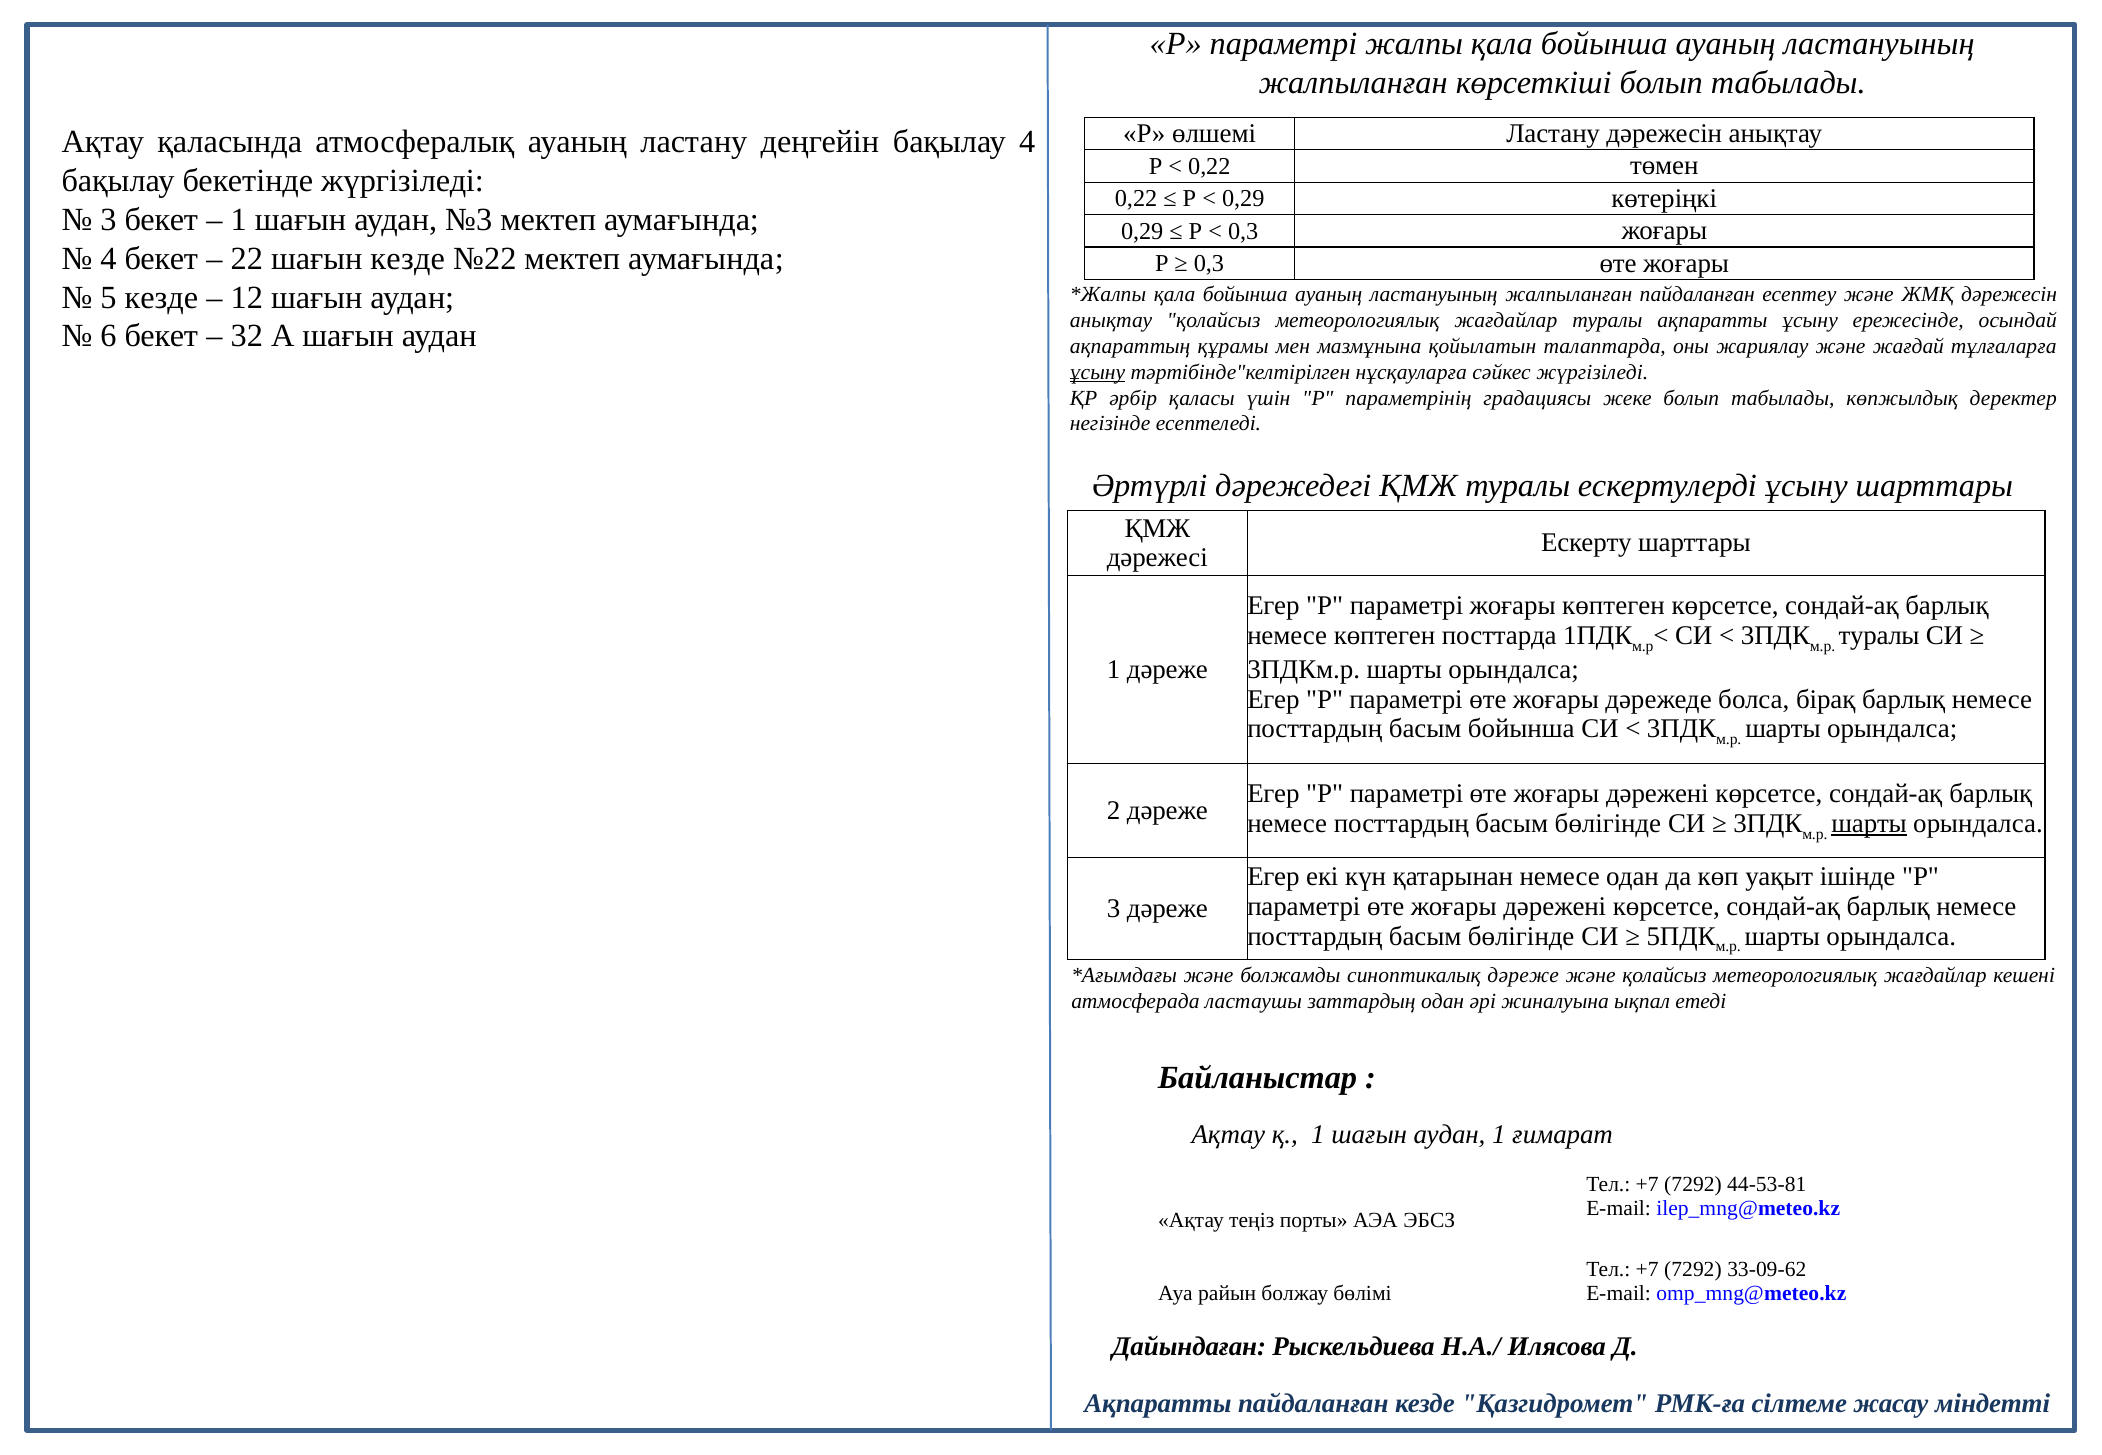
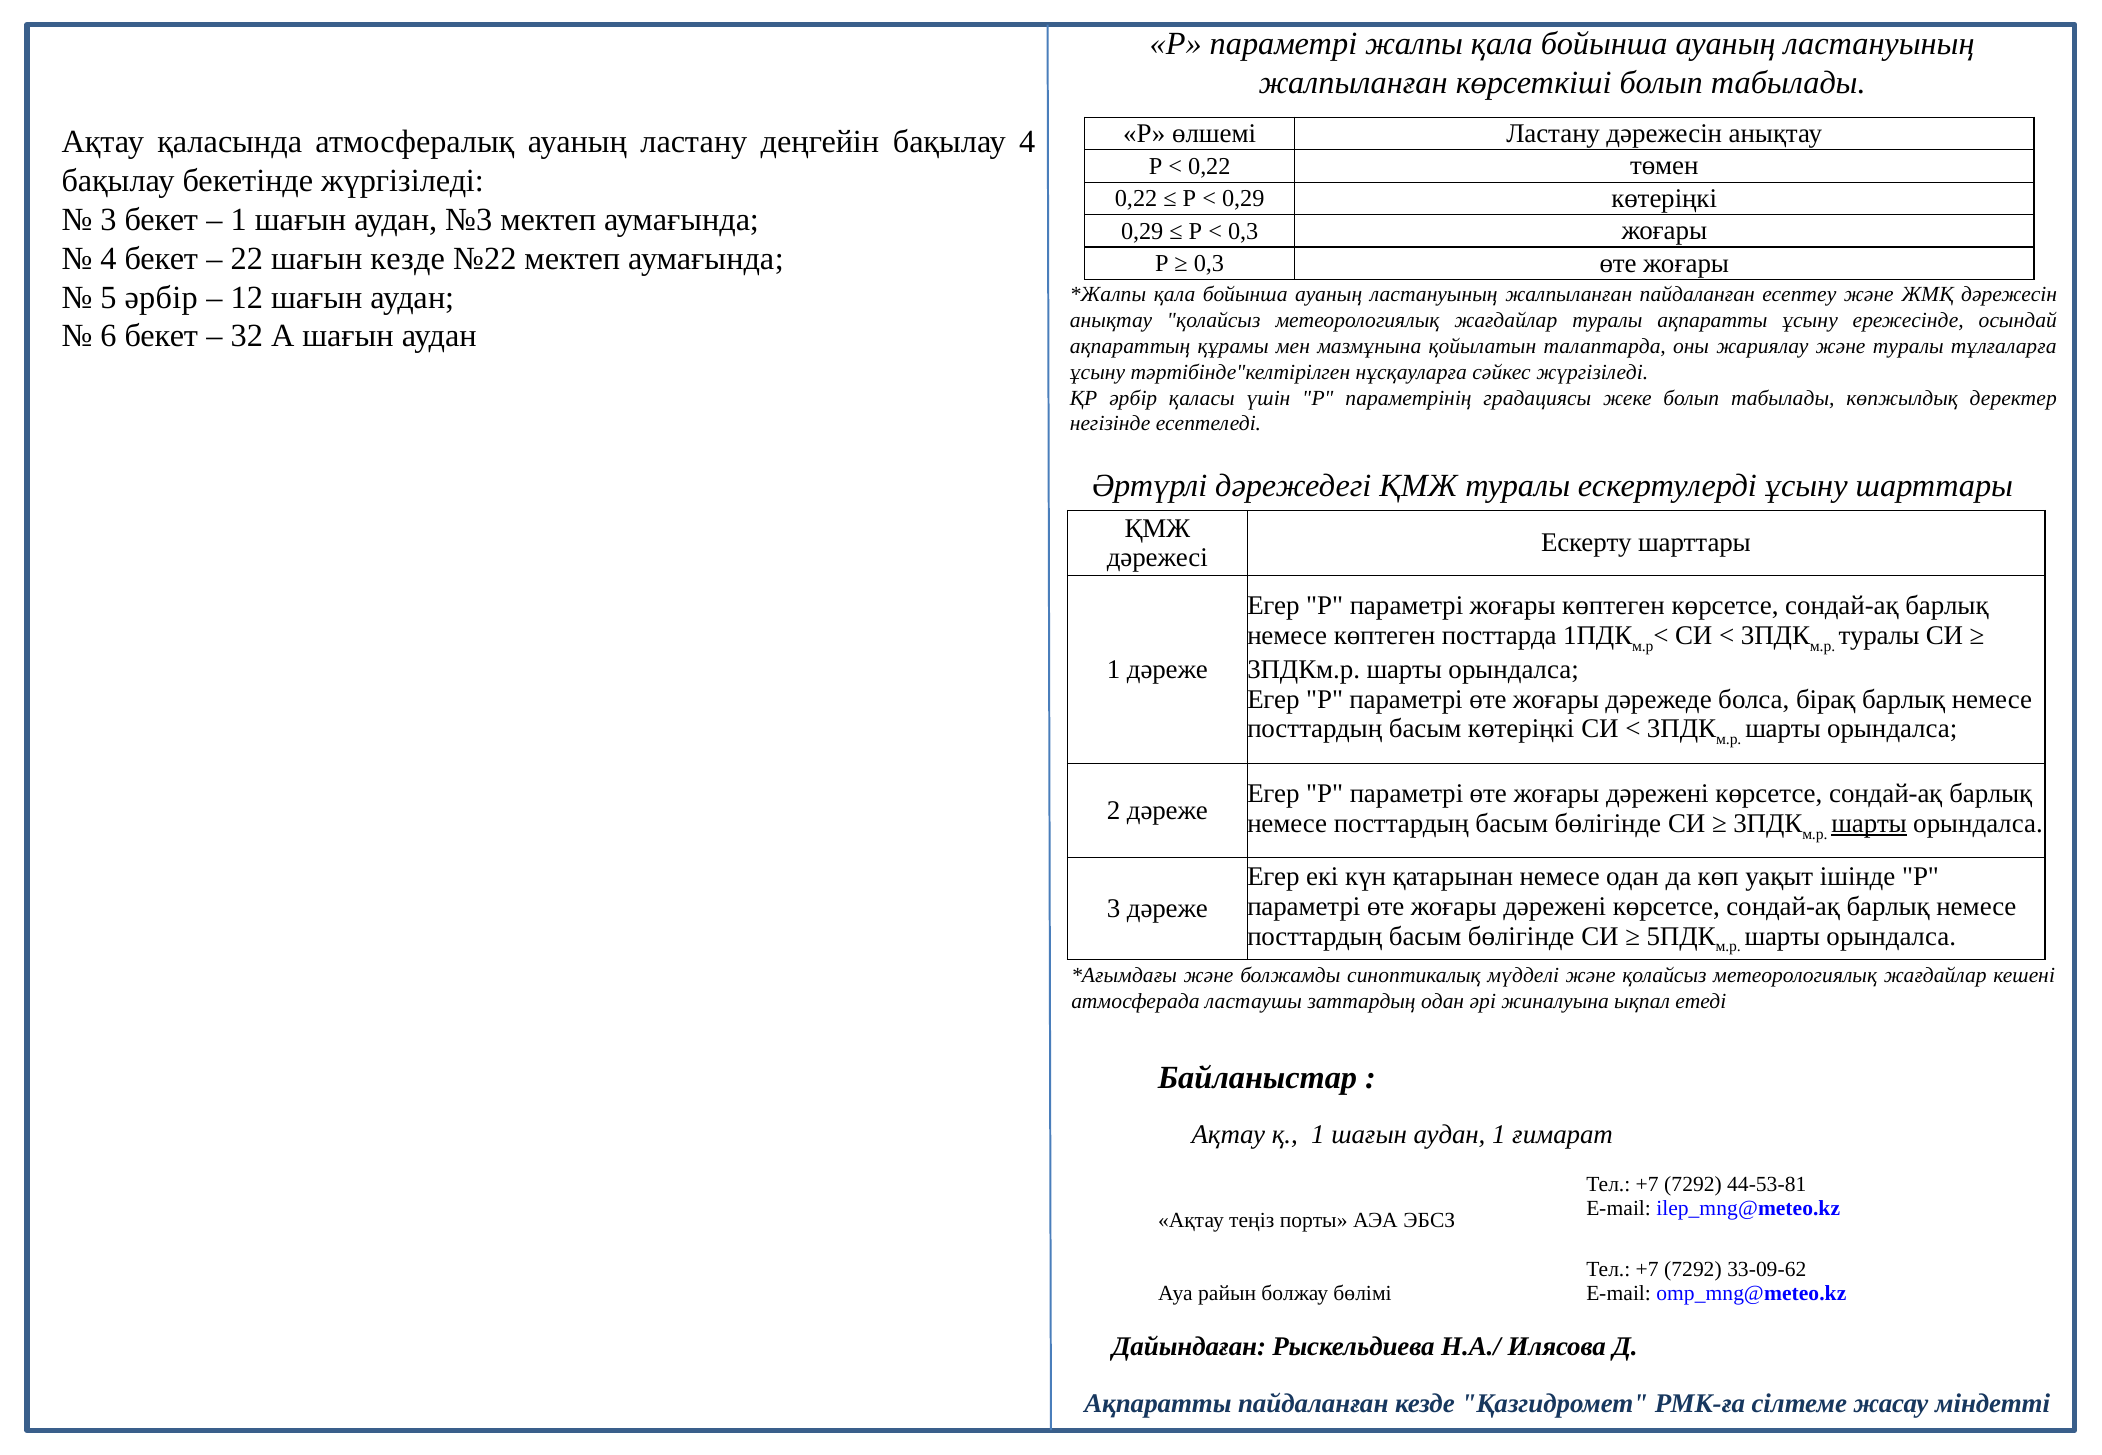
5 кезде: кезде -> әрбір
және жағдай: жағдай -> туралы
ұсыну at (1098, 372) underline: present -> none
басым бойынша: бойынша -> көтеріңкі
синоптикалық дәреже: дәреже -> мүдделі
